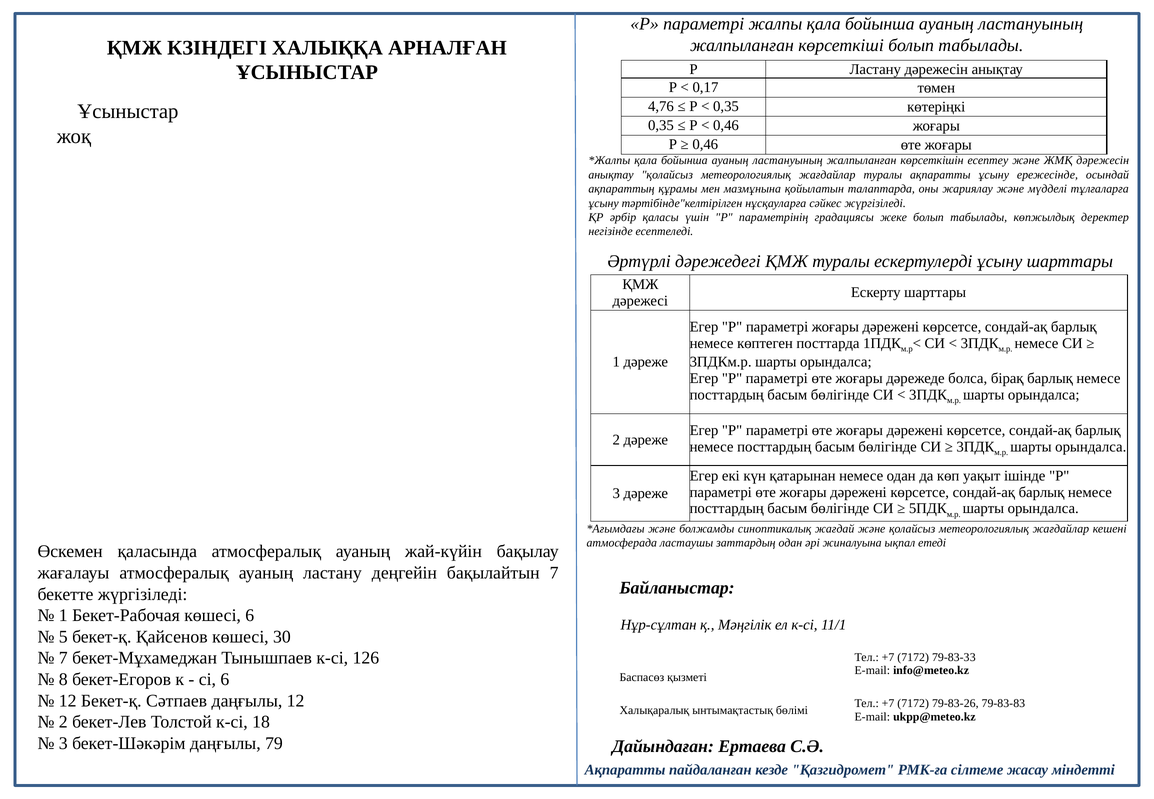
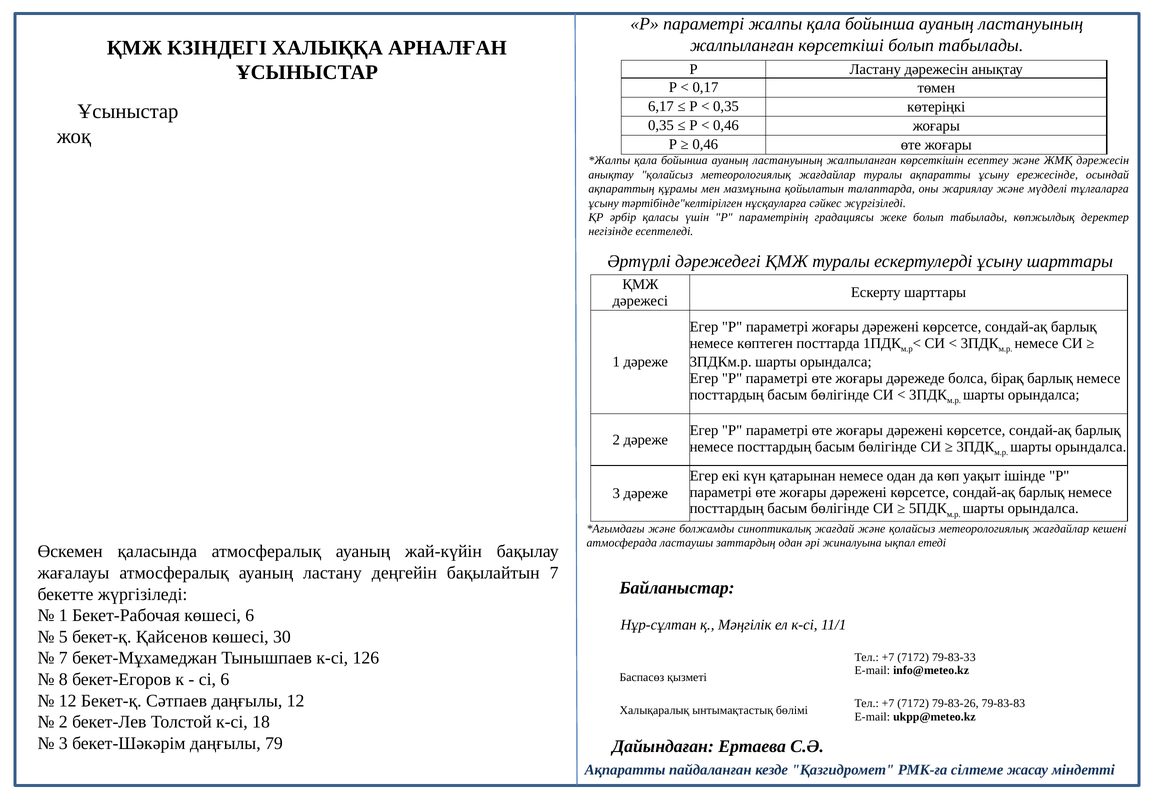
4,76: 4,76 -> 6,17
